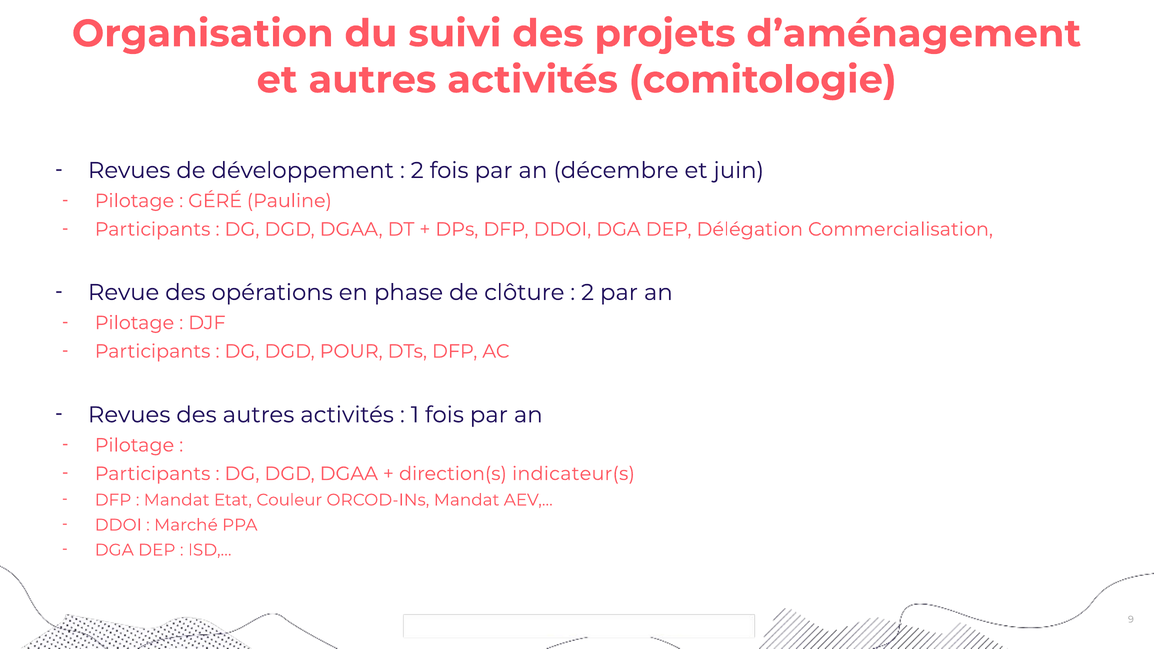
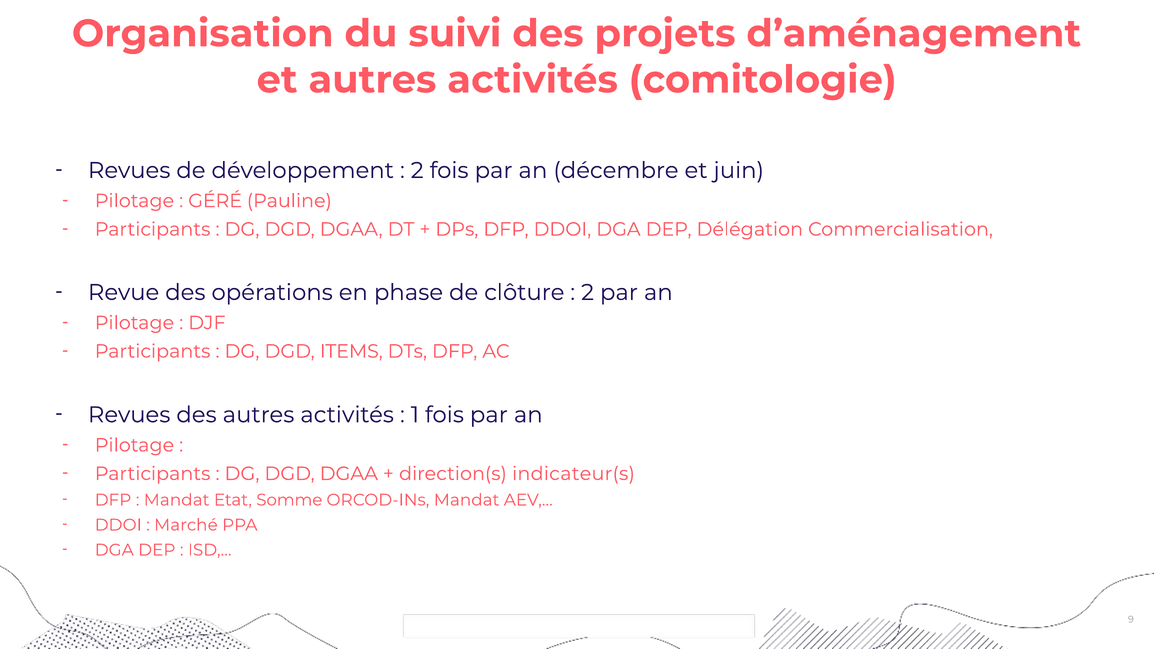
POUR: POUR -> ITEMS
Couleur: Couleur -> Somme
